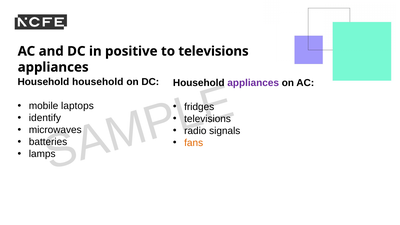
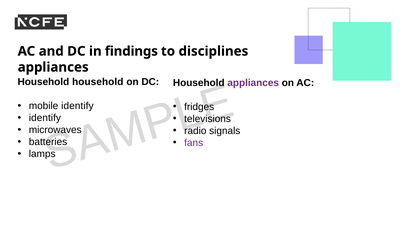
positive: positive -> findings
to televisions: televisions -> disciplines
mobile laptops: laptops -> identify
fans colour: orange -> purple
